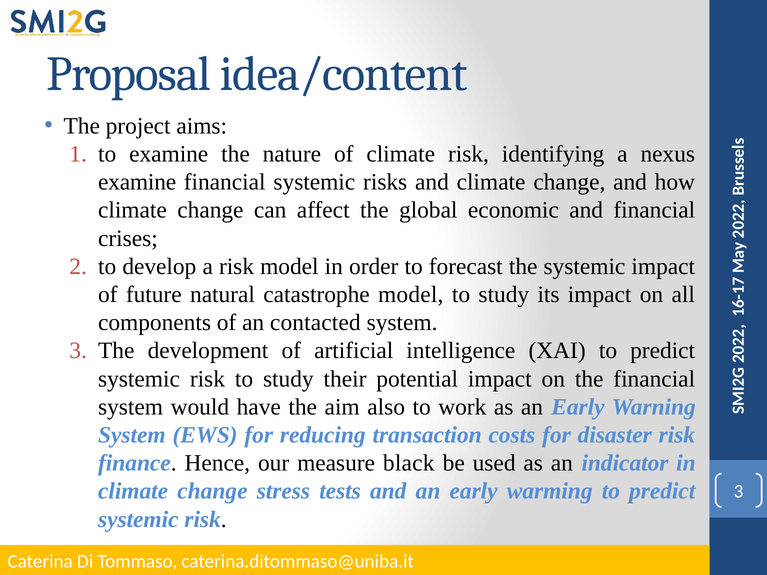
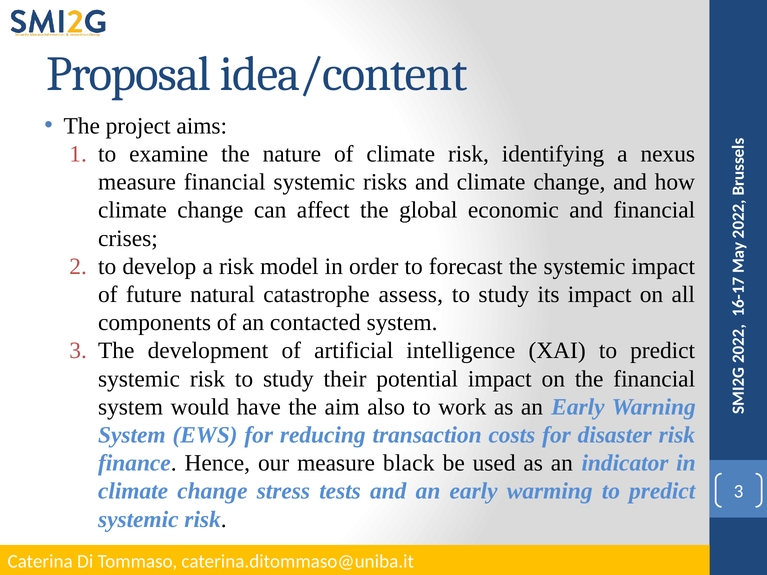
examine at (137, 182): examine -> measure
catastrophe model: model -> assess
